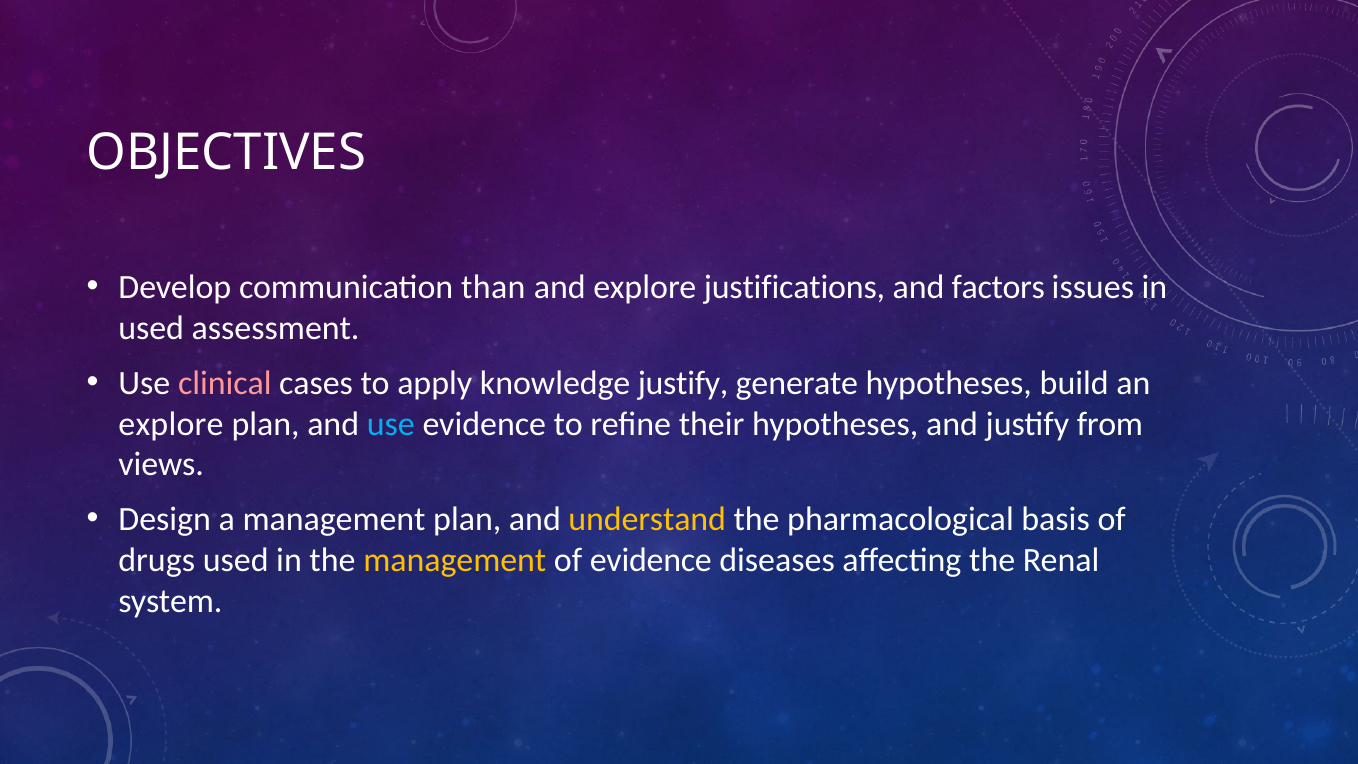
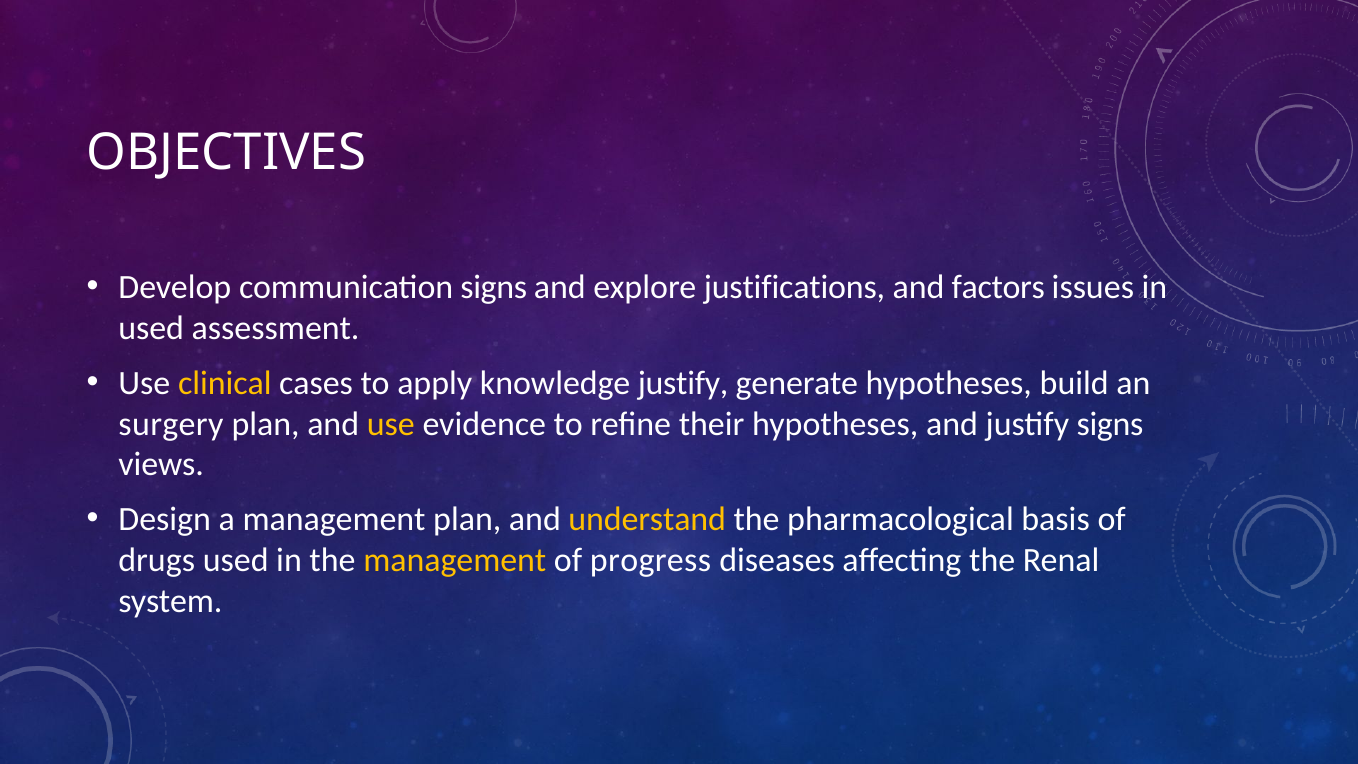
communication than: than -> signs
clinical colour: pink -> yellow
explore at (171, 424): explore -> surgery
use at (391, 424) colour: light blue -> yellow
justify from: from -> signs
of evidence: evidence -> progress
